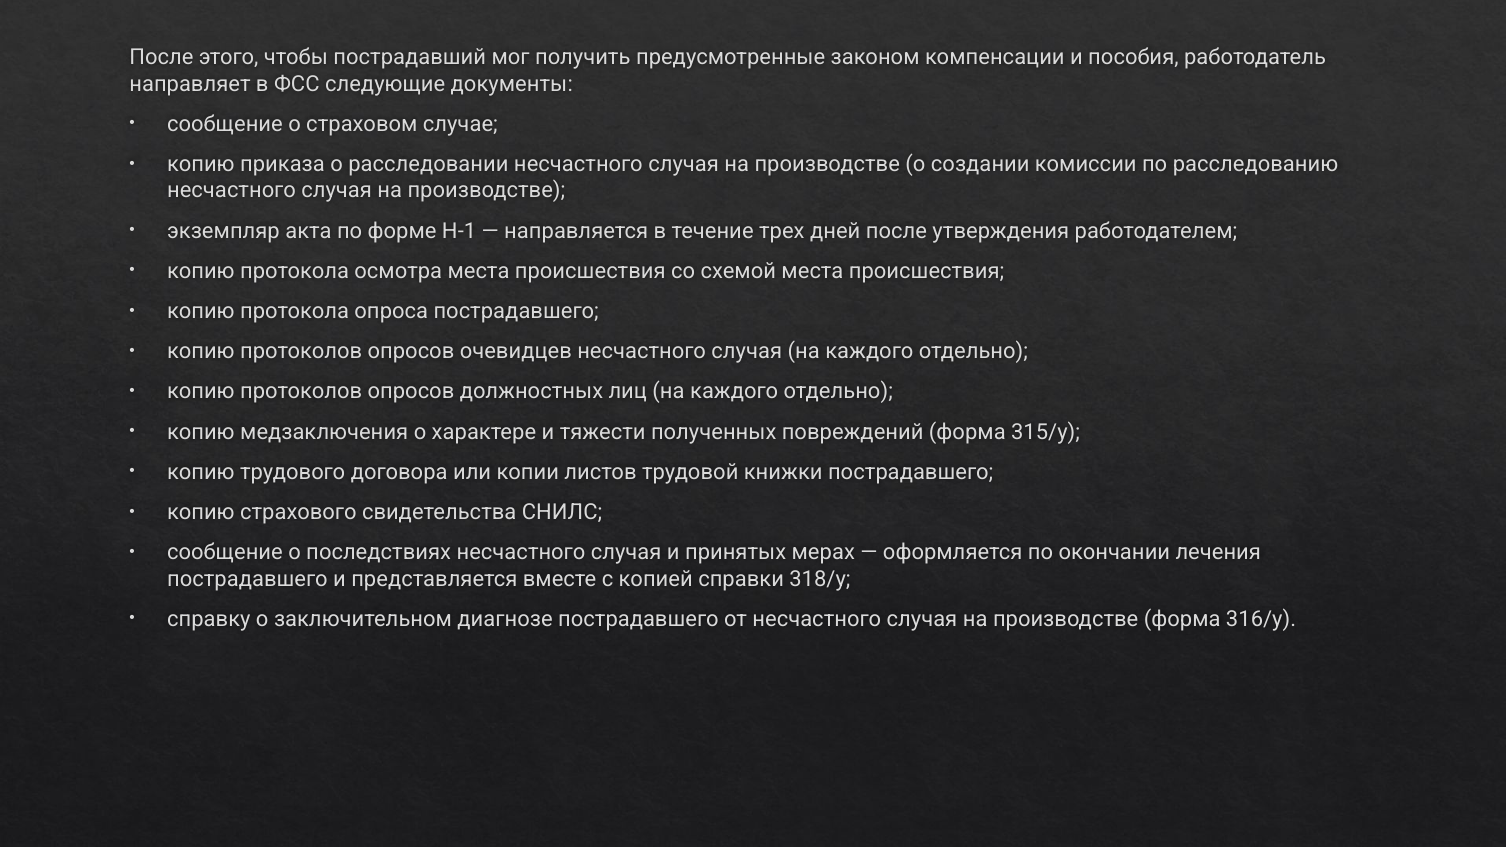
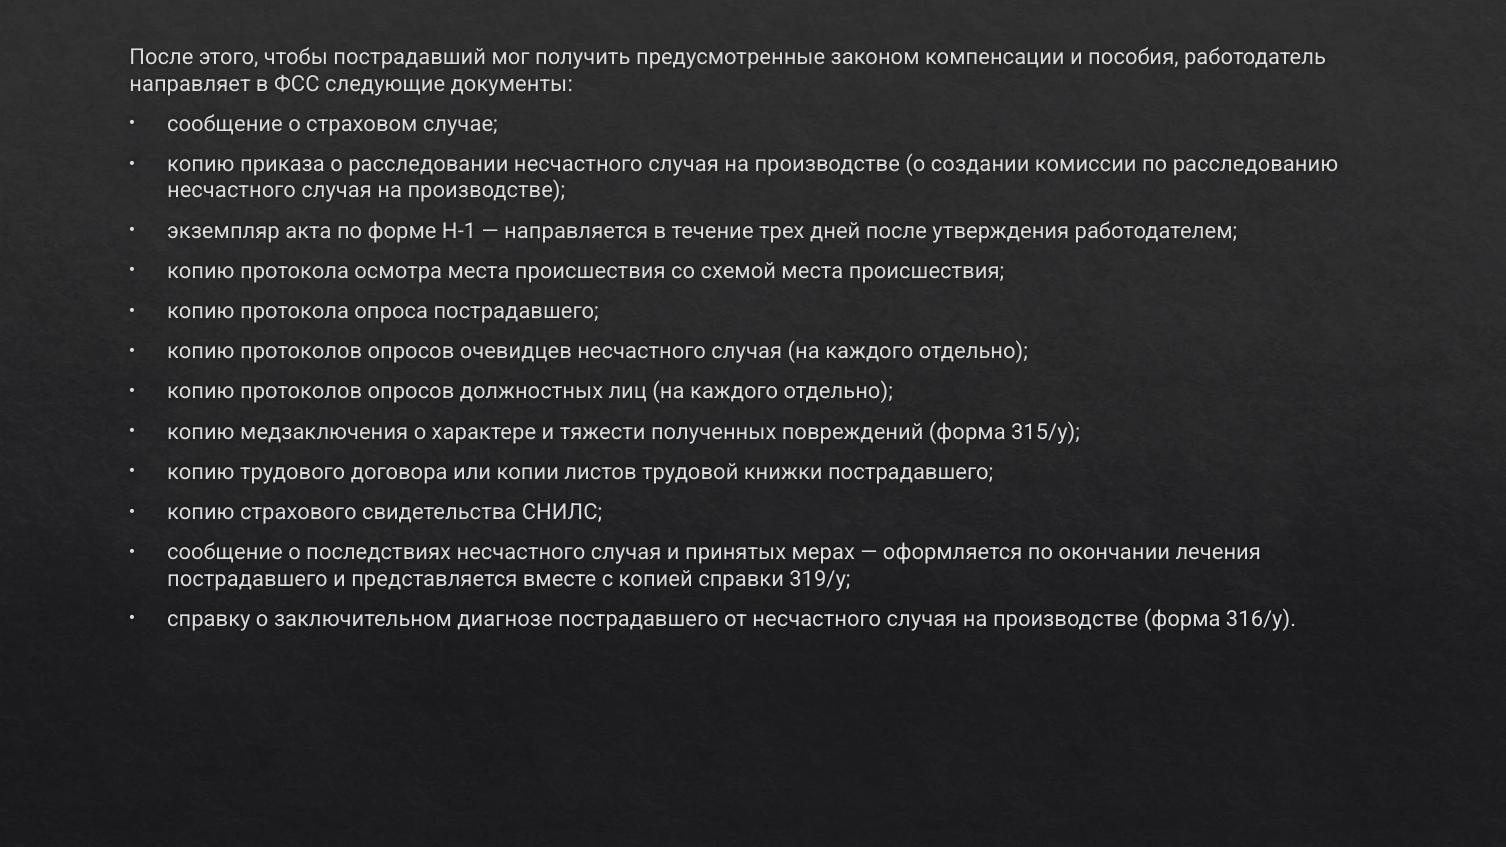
318/у: 318/у -> 319/у
